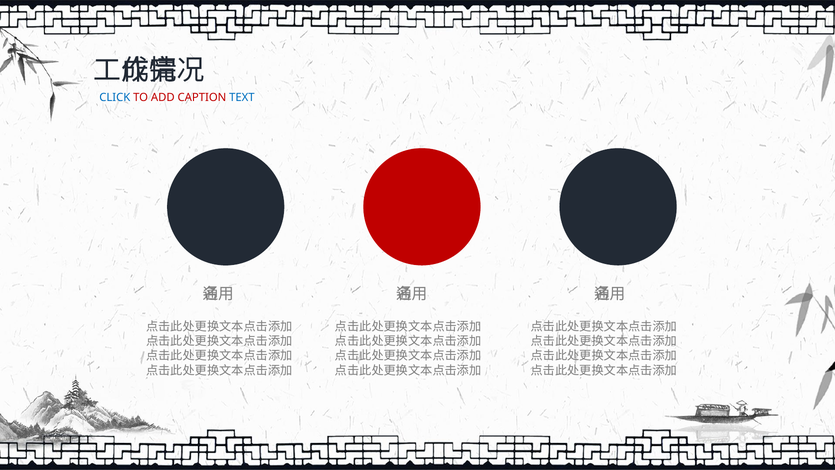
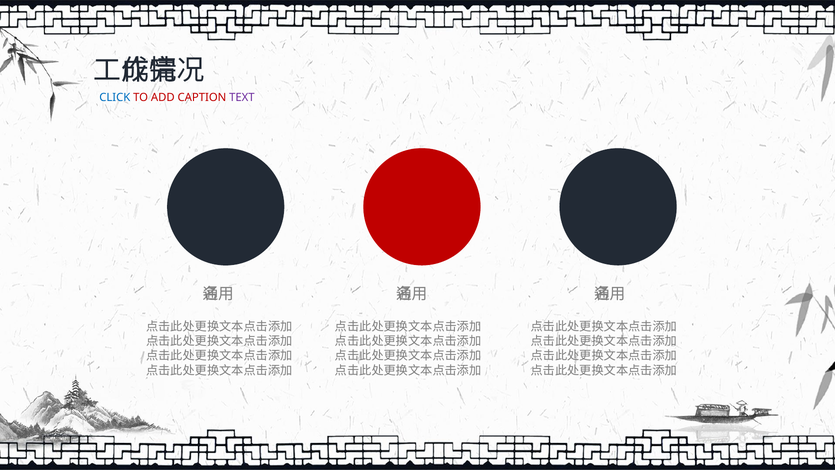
TEXT colour: blue -> purple
